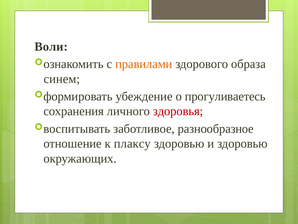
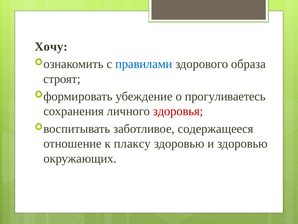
Воли: Воли -> Хочу
правилами colour: orange -> blue
синем: синем -> строят
разнообразное: разнообразное -> содержащееся
